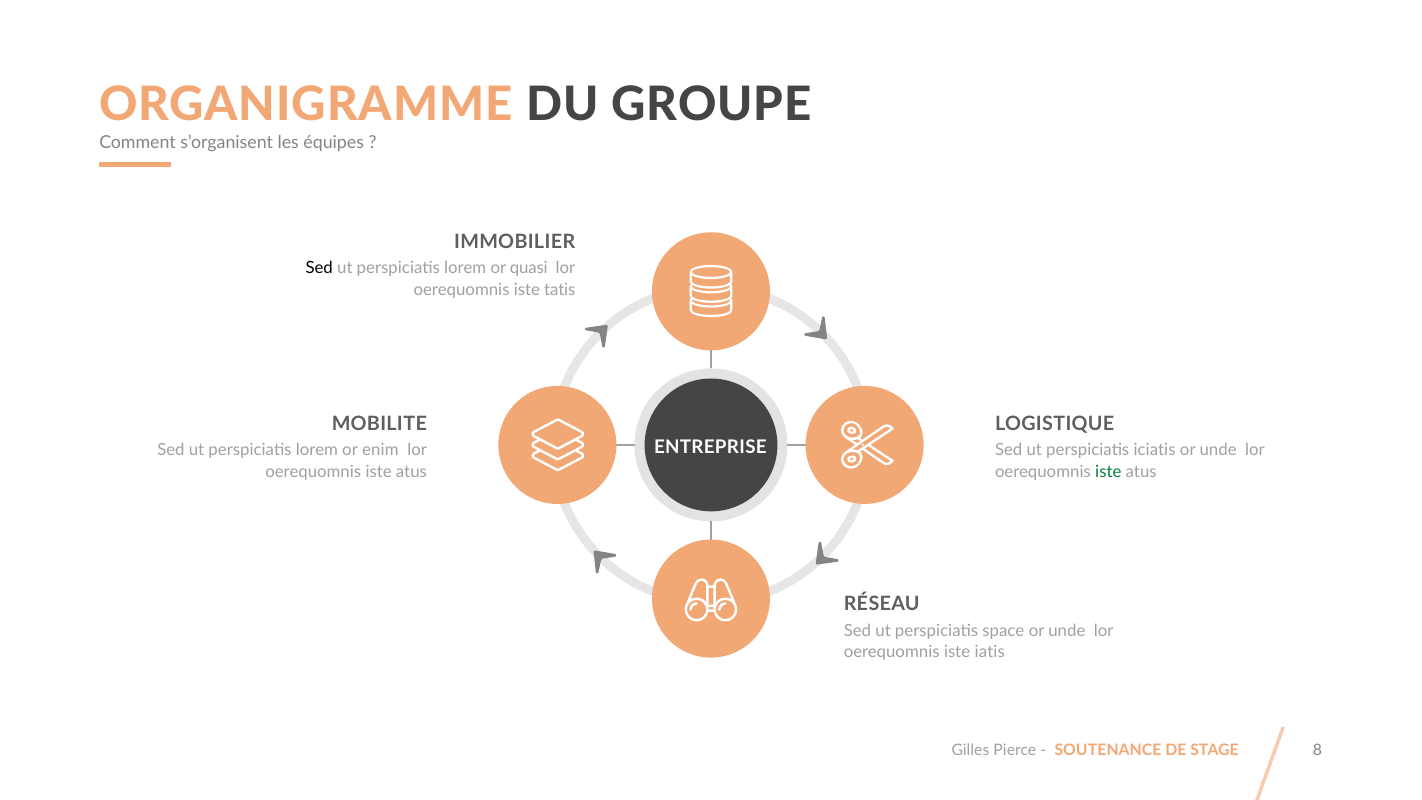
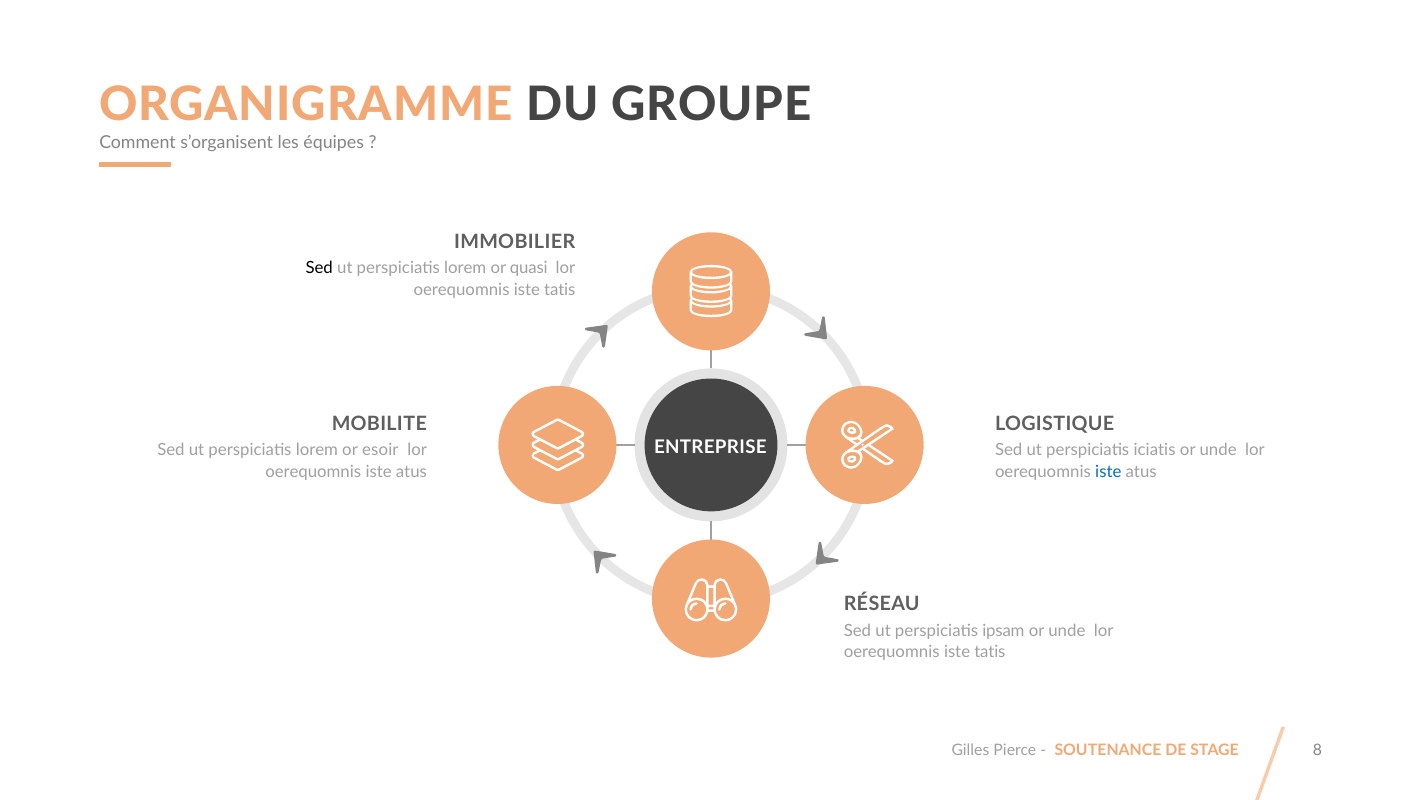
enim: enim -> esoir
iste at (1108, 472) colour: green -> blue
space: space -> ipsam
iatis at (990, 652): iatis -> tatis
